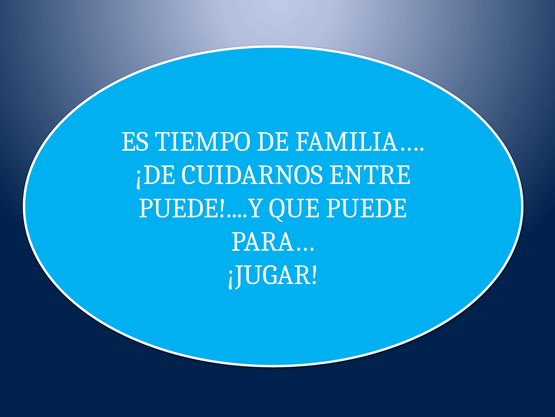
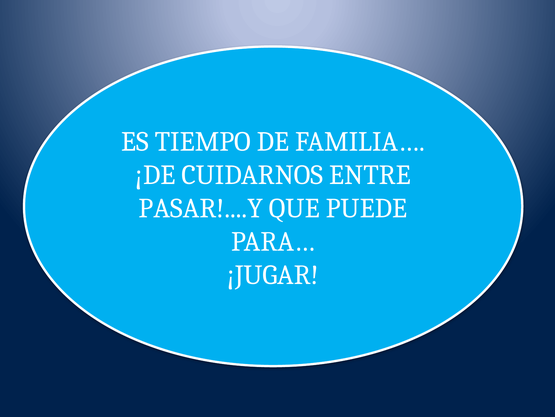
PUEDE!....Y: PUEDE!....Y -> PASAR!....Y
